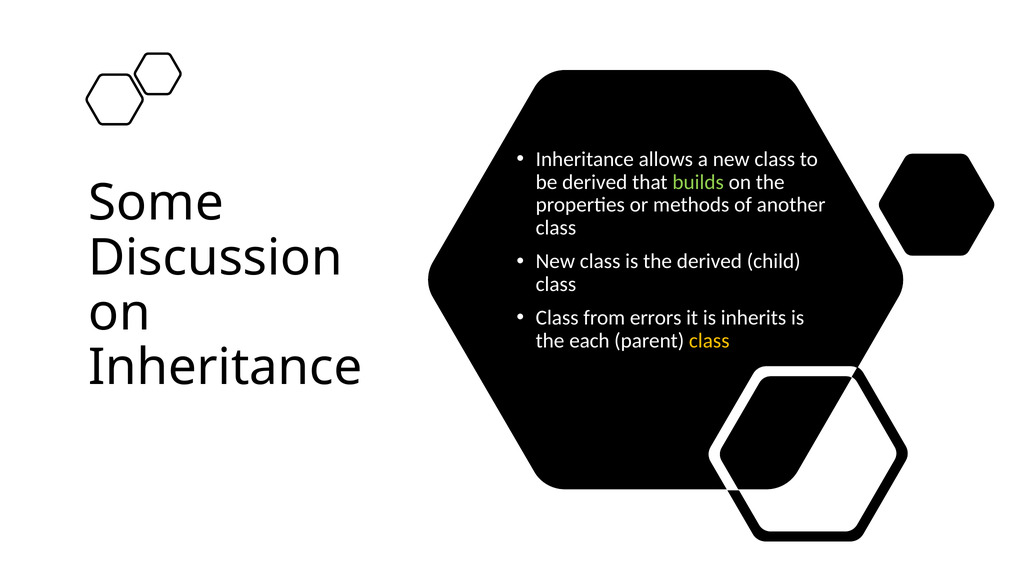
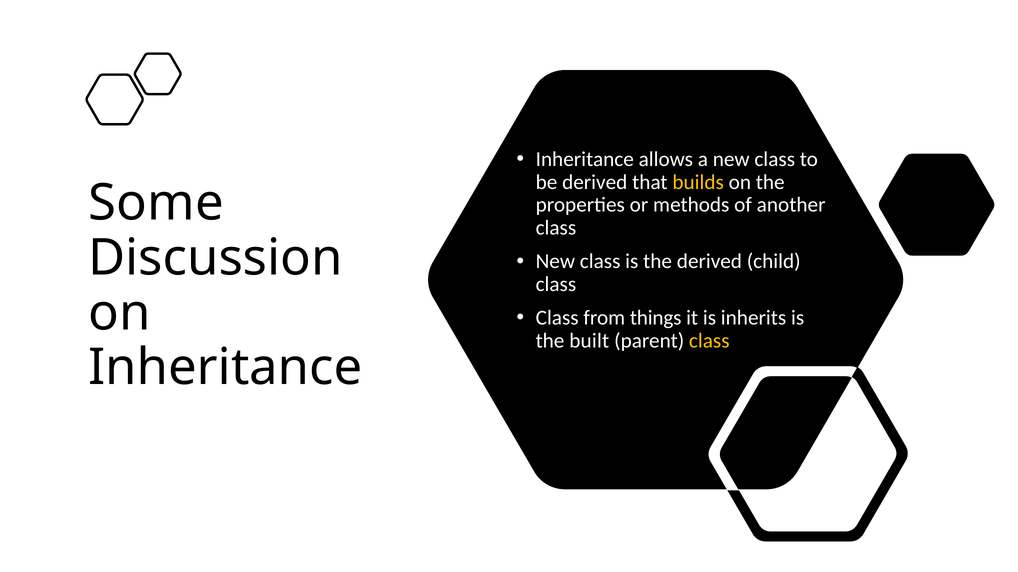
builds colour: light green -> yellow
errors: errors -> things
each: each -> built
